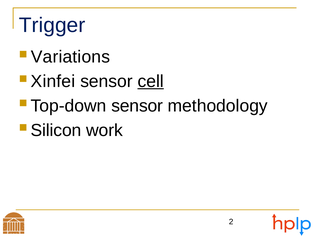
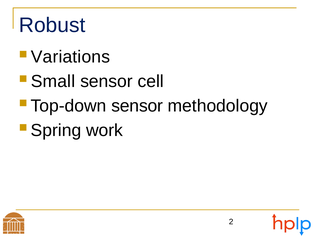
Trigger: Trigger -> Robust
Xinfei: Xinfei -> Small
cell underline: present -> none
Silicon: Silicon -> Spring
